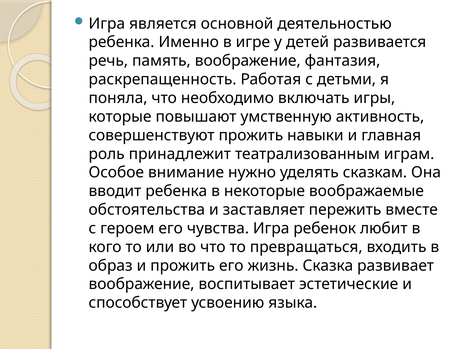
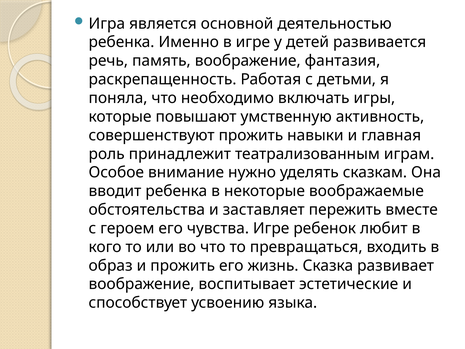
чувства Игра: Игра -> Игре
